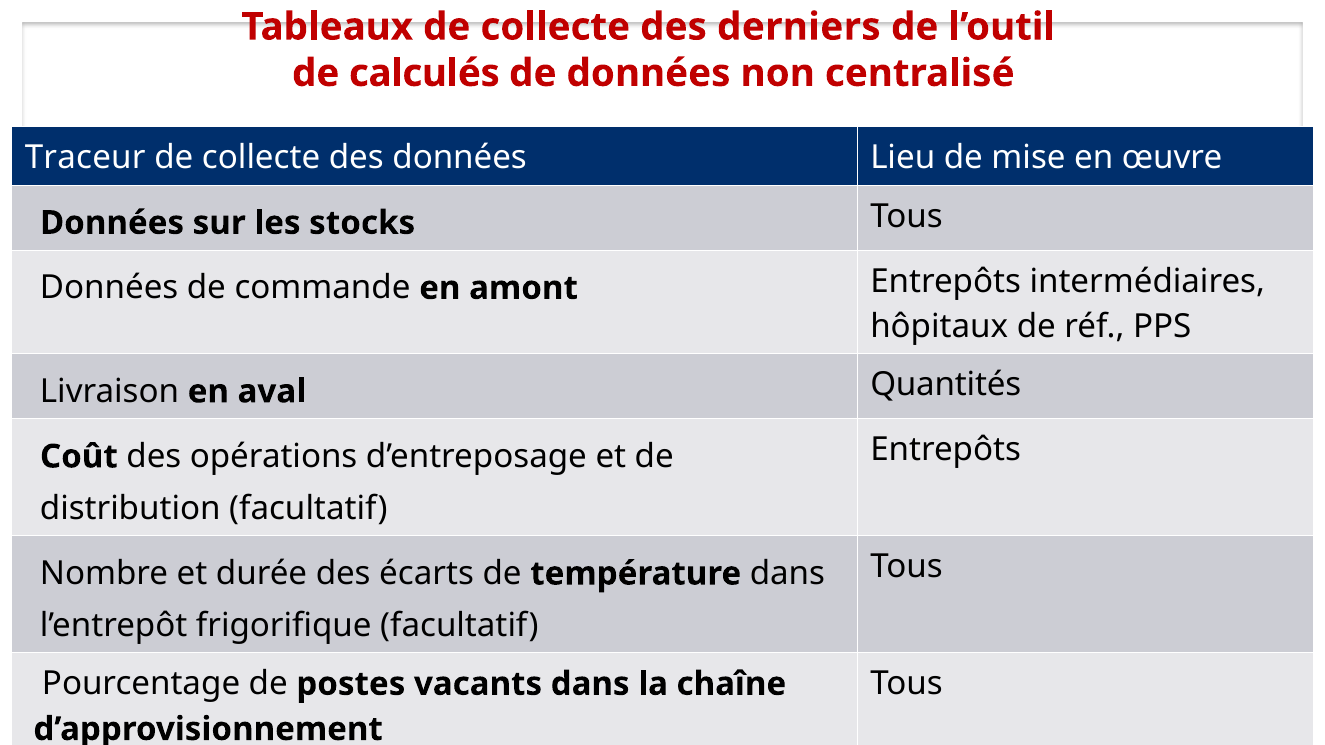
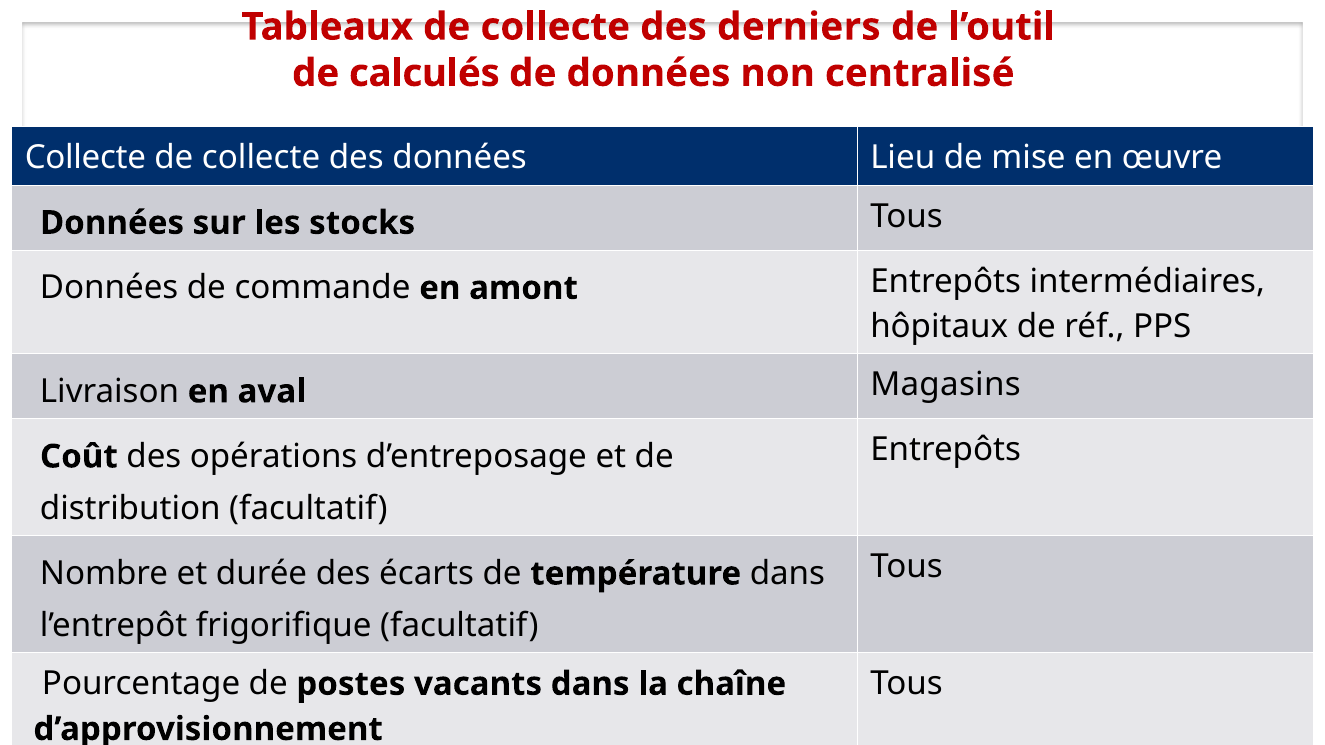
Traceur at (85, 158): Traceur -> Collecte
Quantités: Quantités -> Magasins
